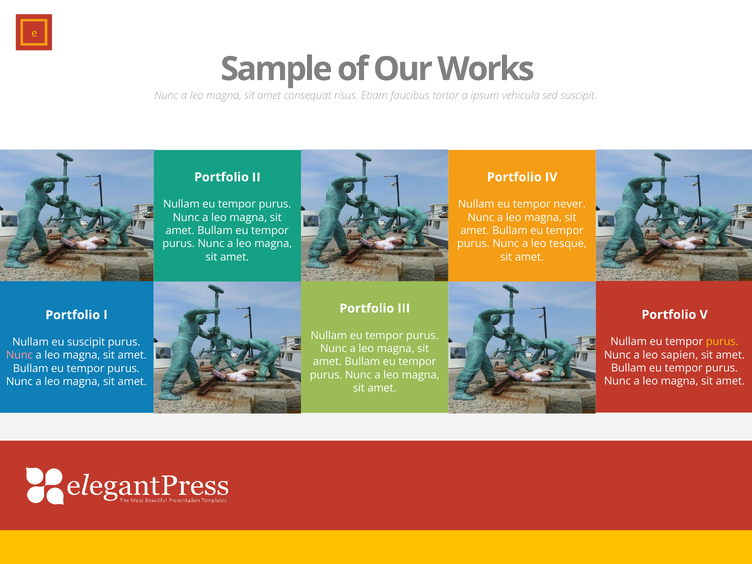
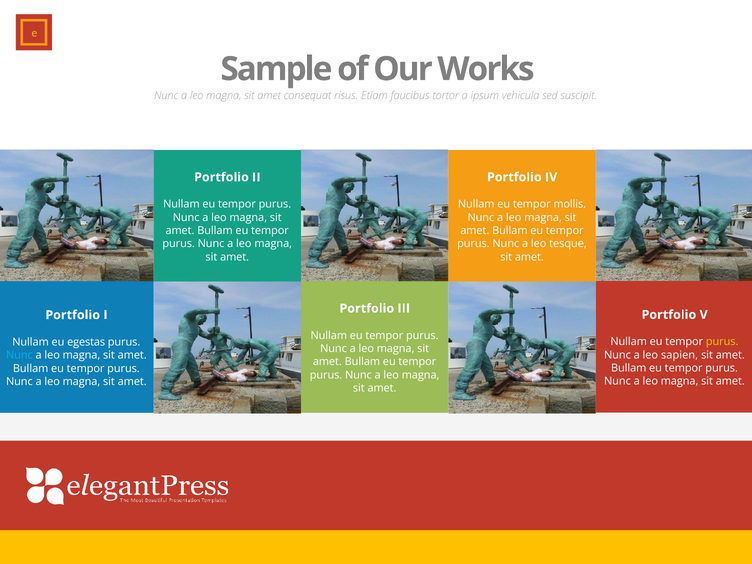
never: never -> mollis
eu suscipit: suscipit -> egestas
Nunc at (19, 355) colour: pink -> light blue
